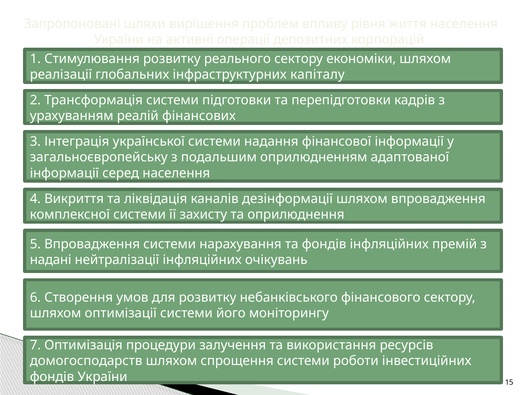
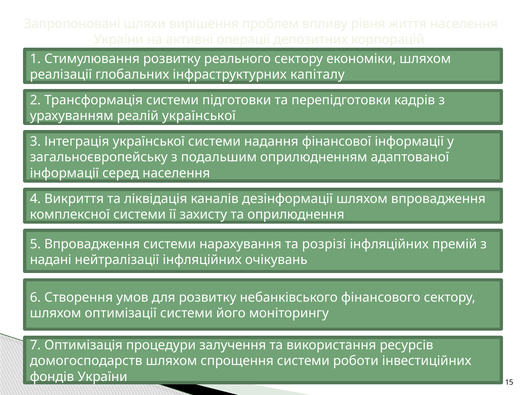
реалій фінансових: фінансових -> української
та фондів: фондів -> розрізі
